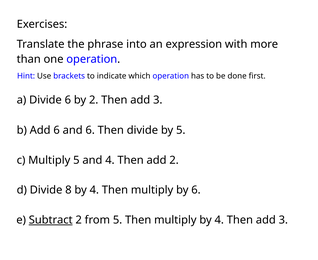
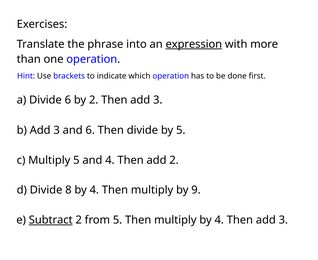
expression underline: none -> present
b Add 6: 6 -> 3
by 6: 6 -> 9
